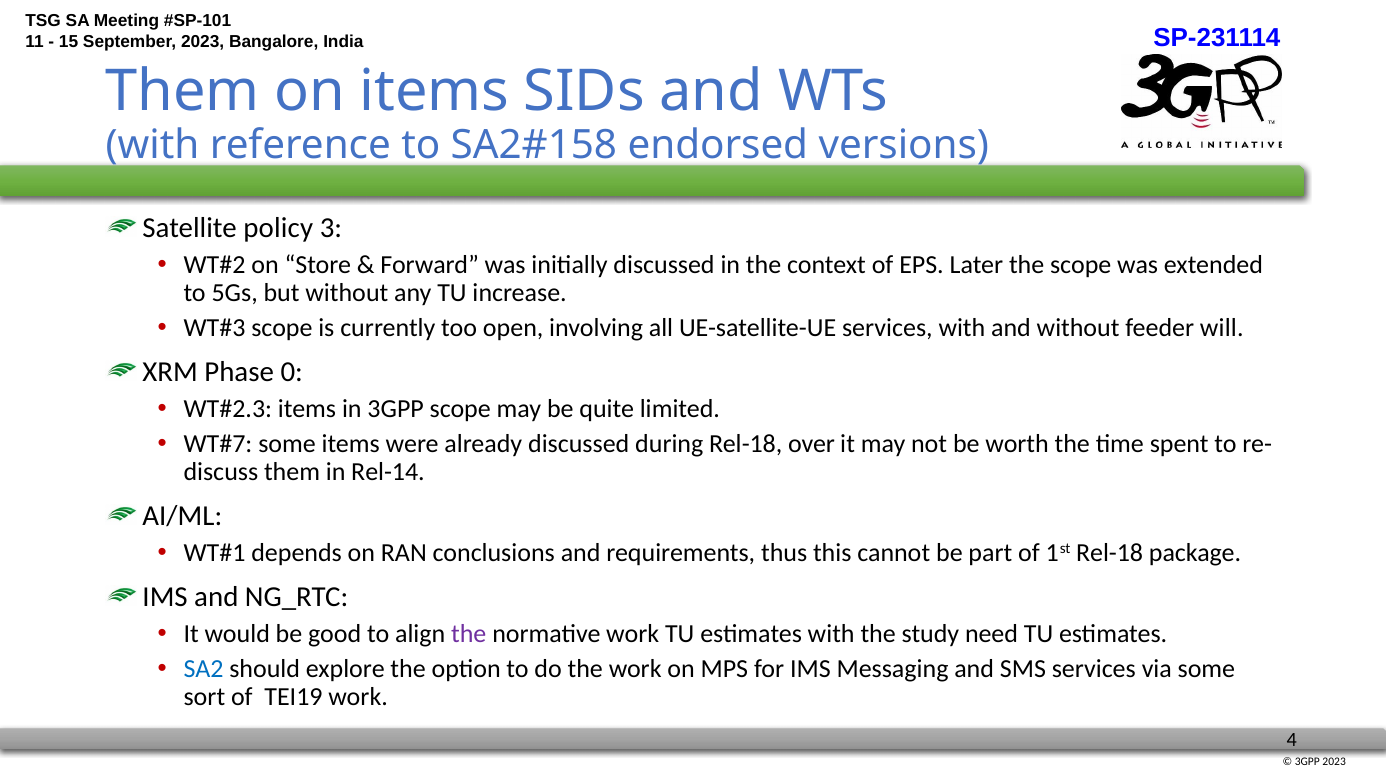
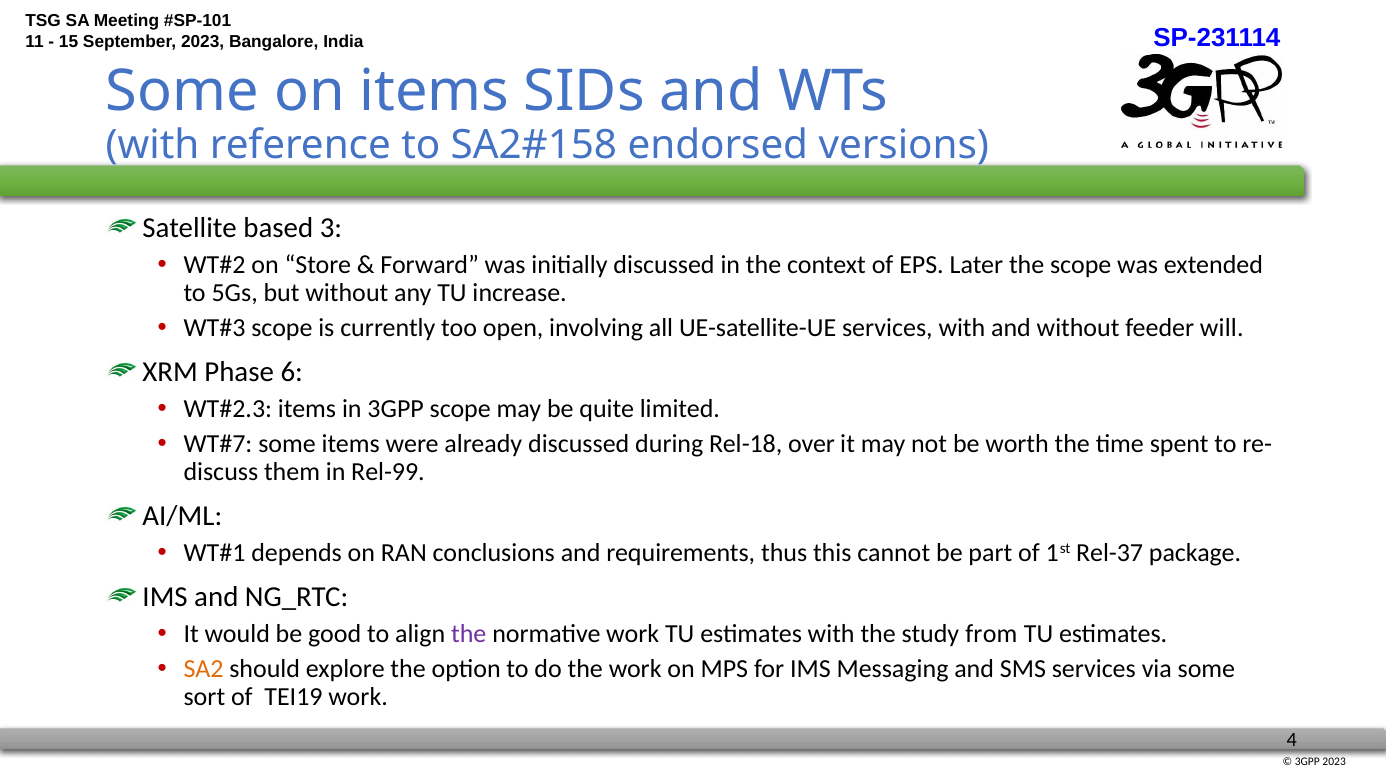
Them at (183, 92): Them -> Some
policy: policy -> based
0: 0 -> 6
Rel-14: Rel-14 -> Rel-99
1st Rel-18: Rel-18 -> Rel-37
need: need -> from
SA2 colour: blue -> orange
